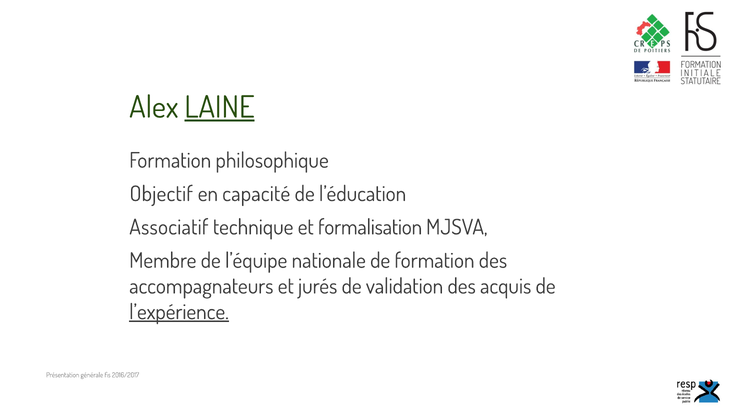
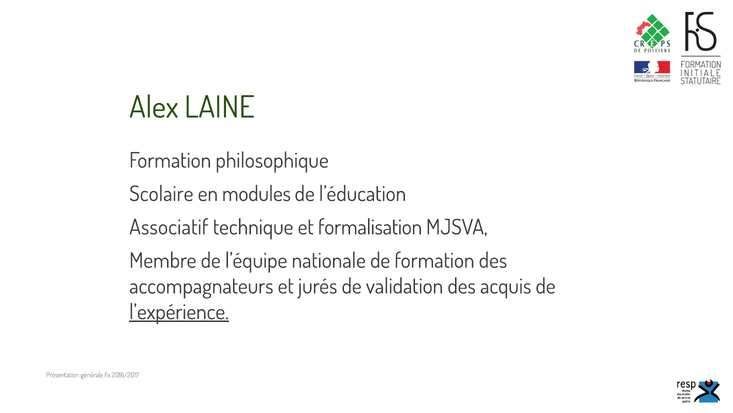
LAINE underline: present -> none
Objectif: Objectif -> Scolaire
capacité: capacité -> modules
